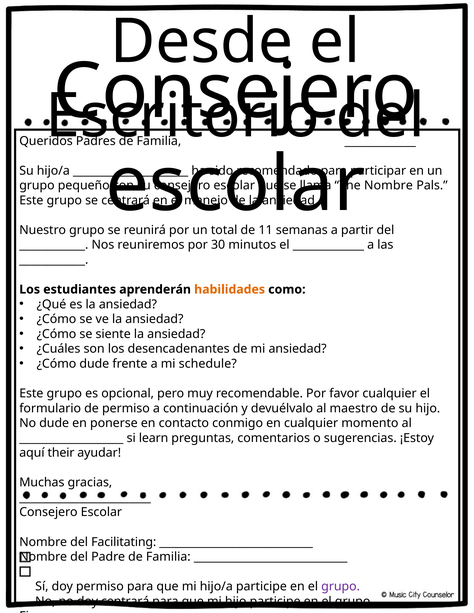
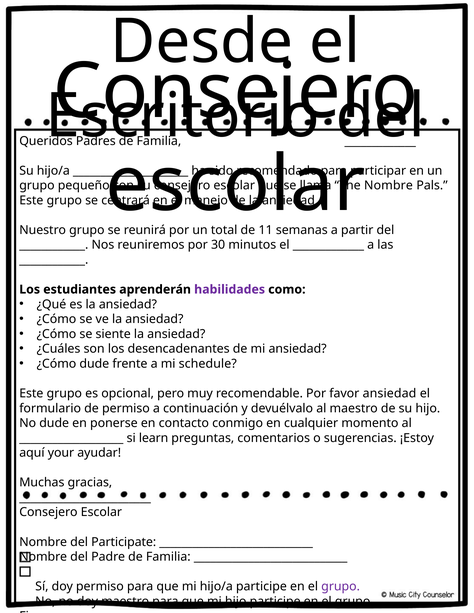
habilidades colour: orange -> purple
favor cualquier: cualquier -> ansiedad
their: their -> your
Facilitating: Facilitating -> Participate
doy centrará: centrará -> maestro
